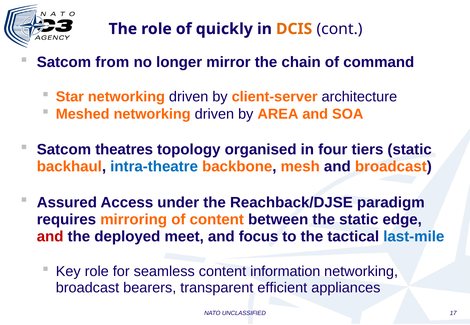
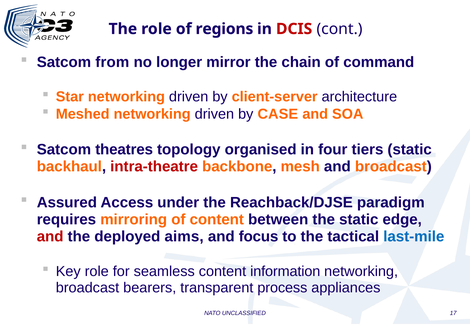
quickly: quickly -> regions
DCIS colour: orange -> red
AREA: AREA -> CASE
intra-theatre colour: blue -> red
meet: meet -> aims
efficient: efficient -> process
